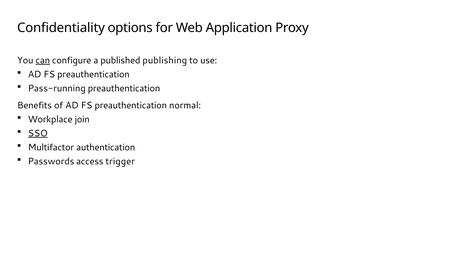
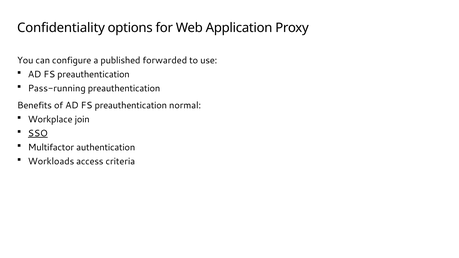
can underline: present -> none
publishing: publishing -> forwarded
Passwords: Passwords -> Workloads
trigger: trigger -> criteria
